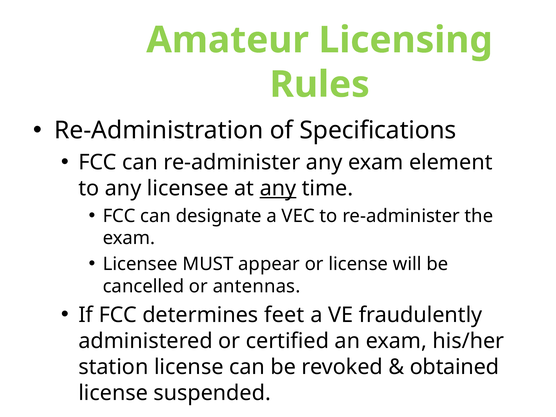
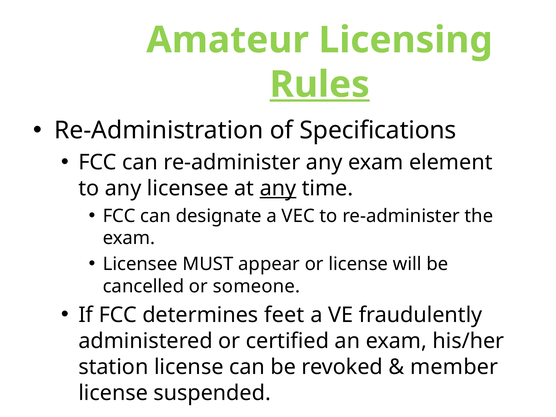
Rules underline: none -> present
antennas: antennas -> someone
obtained: obtained -> member
